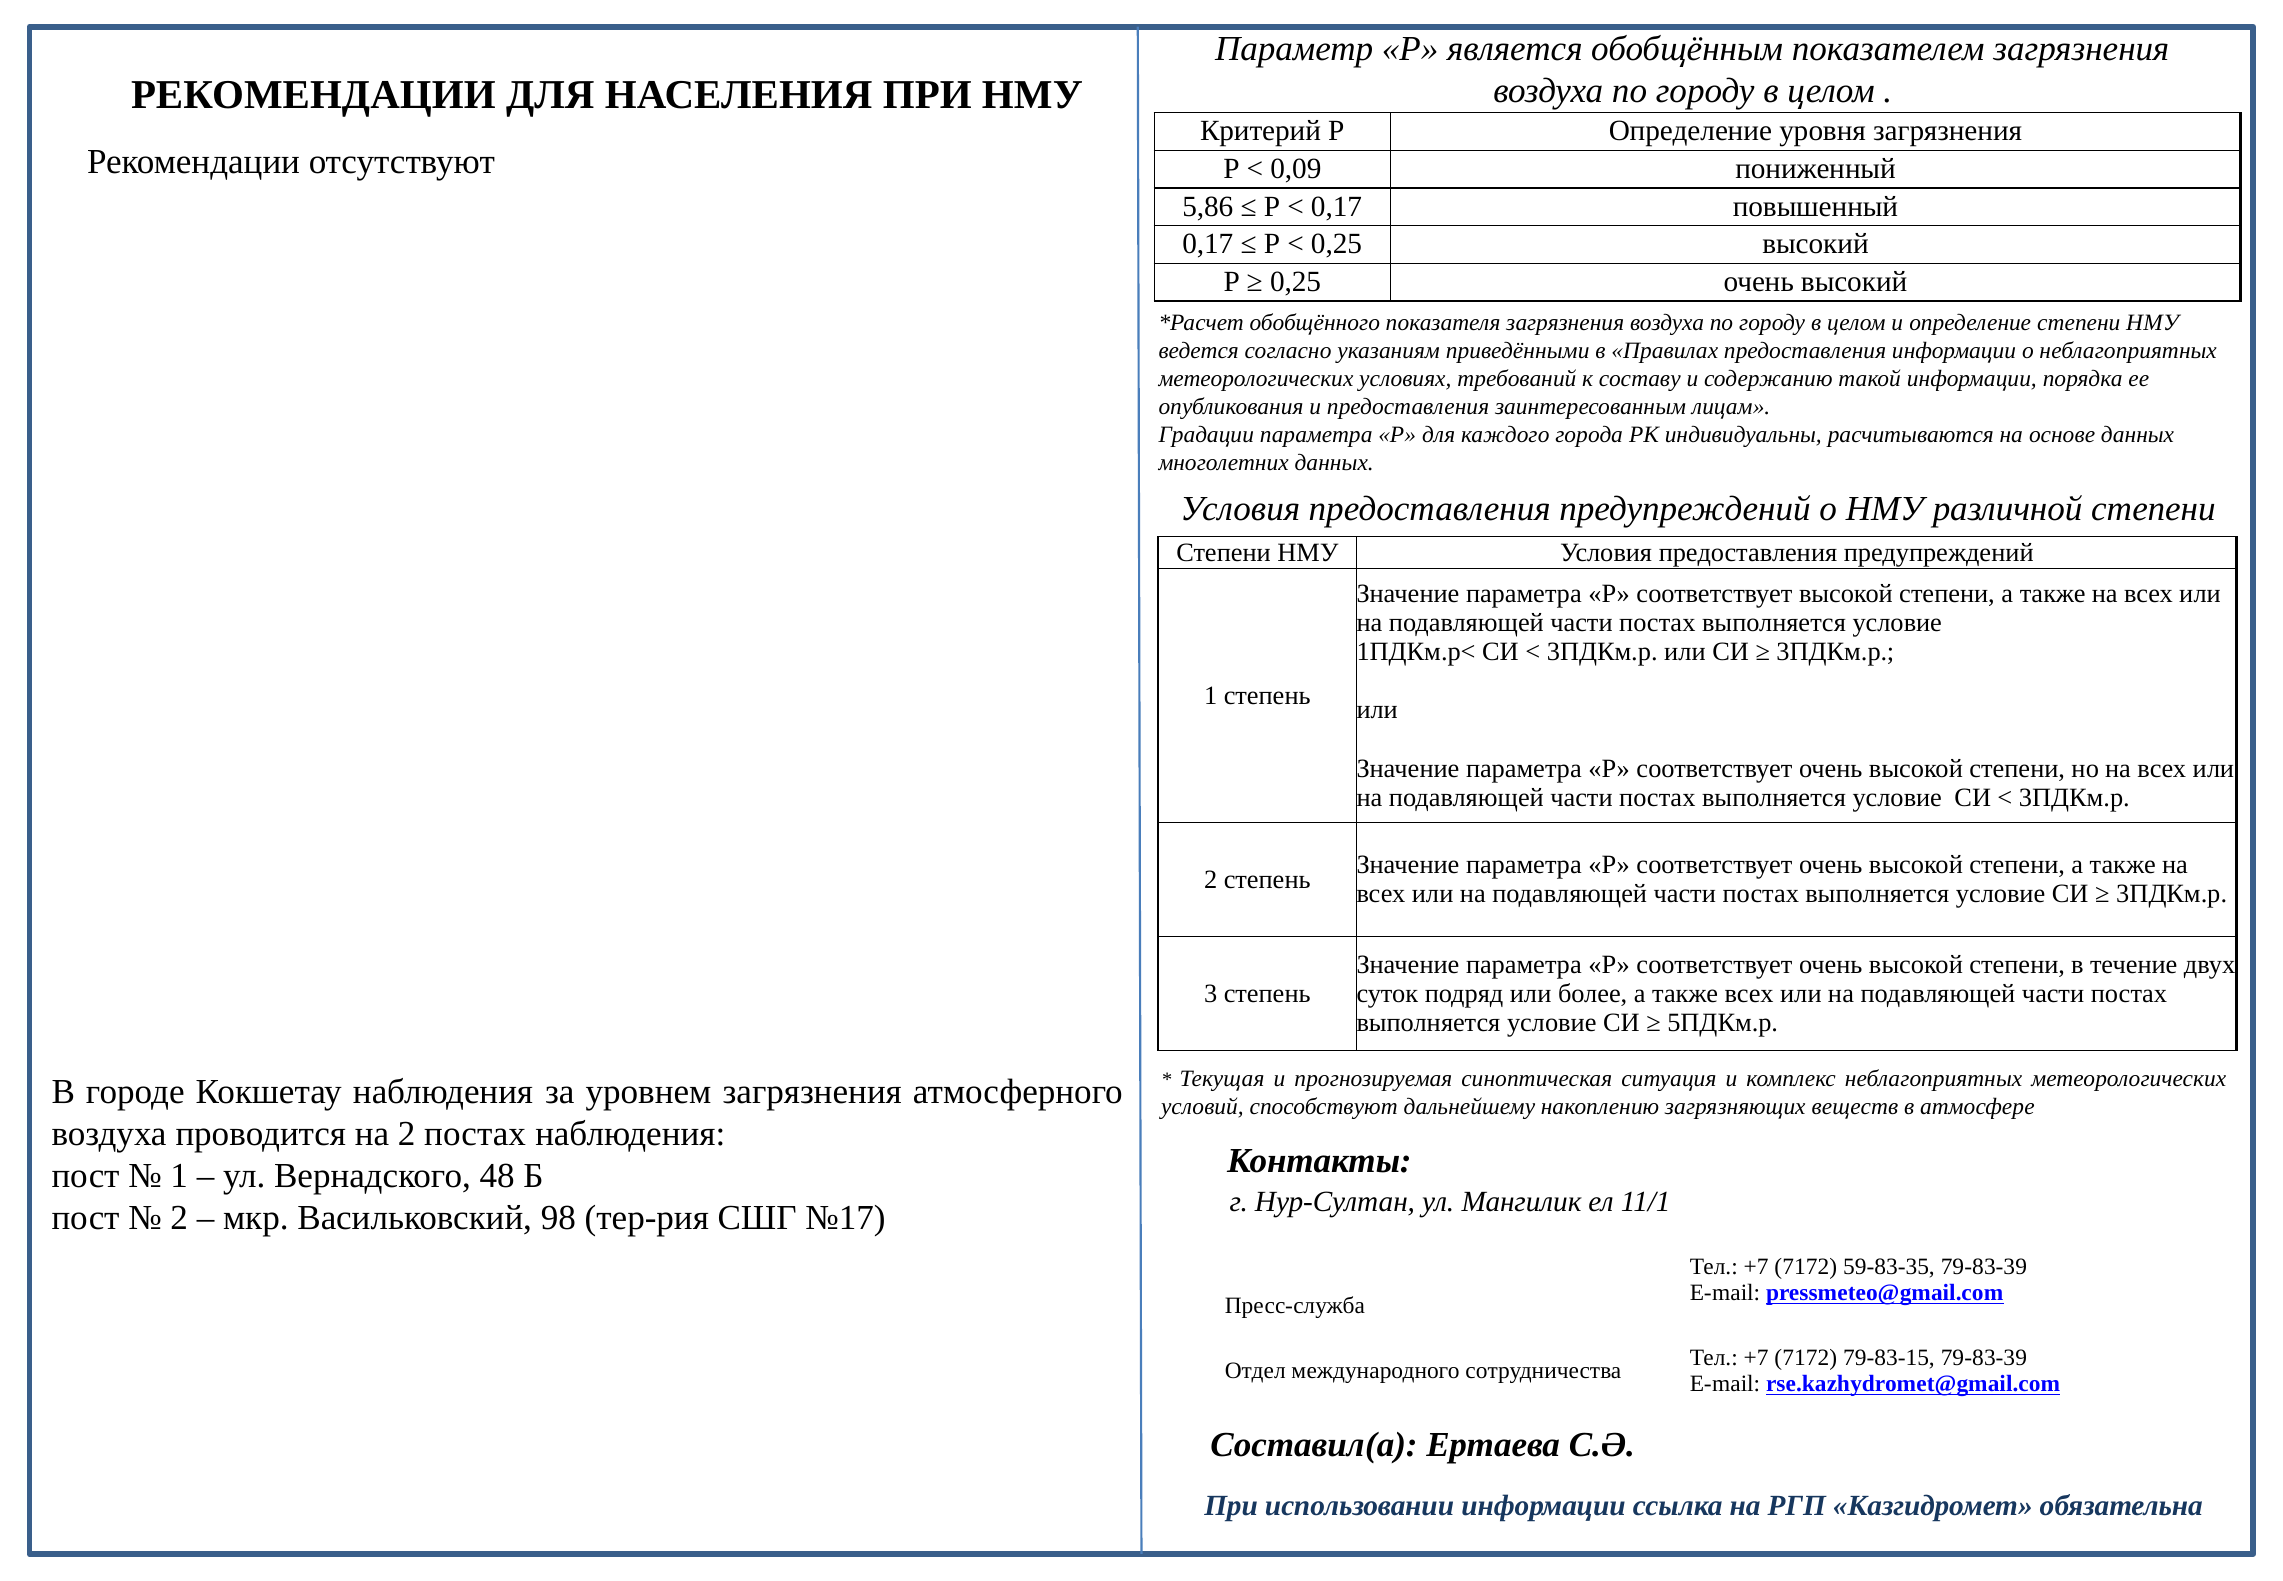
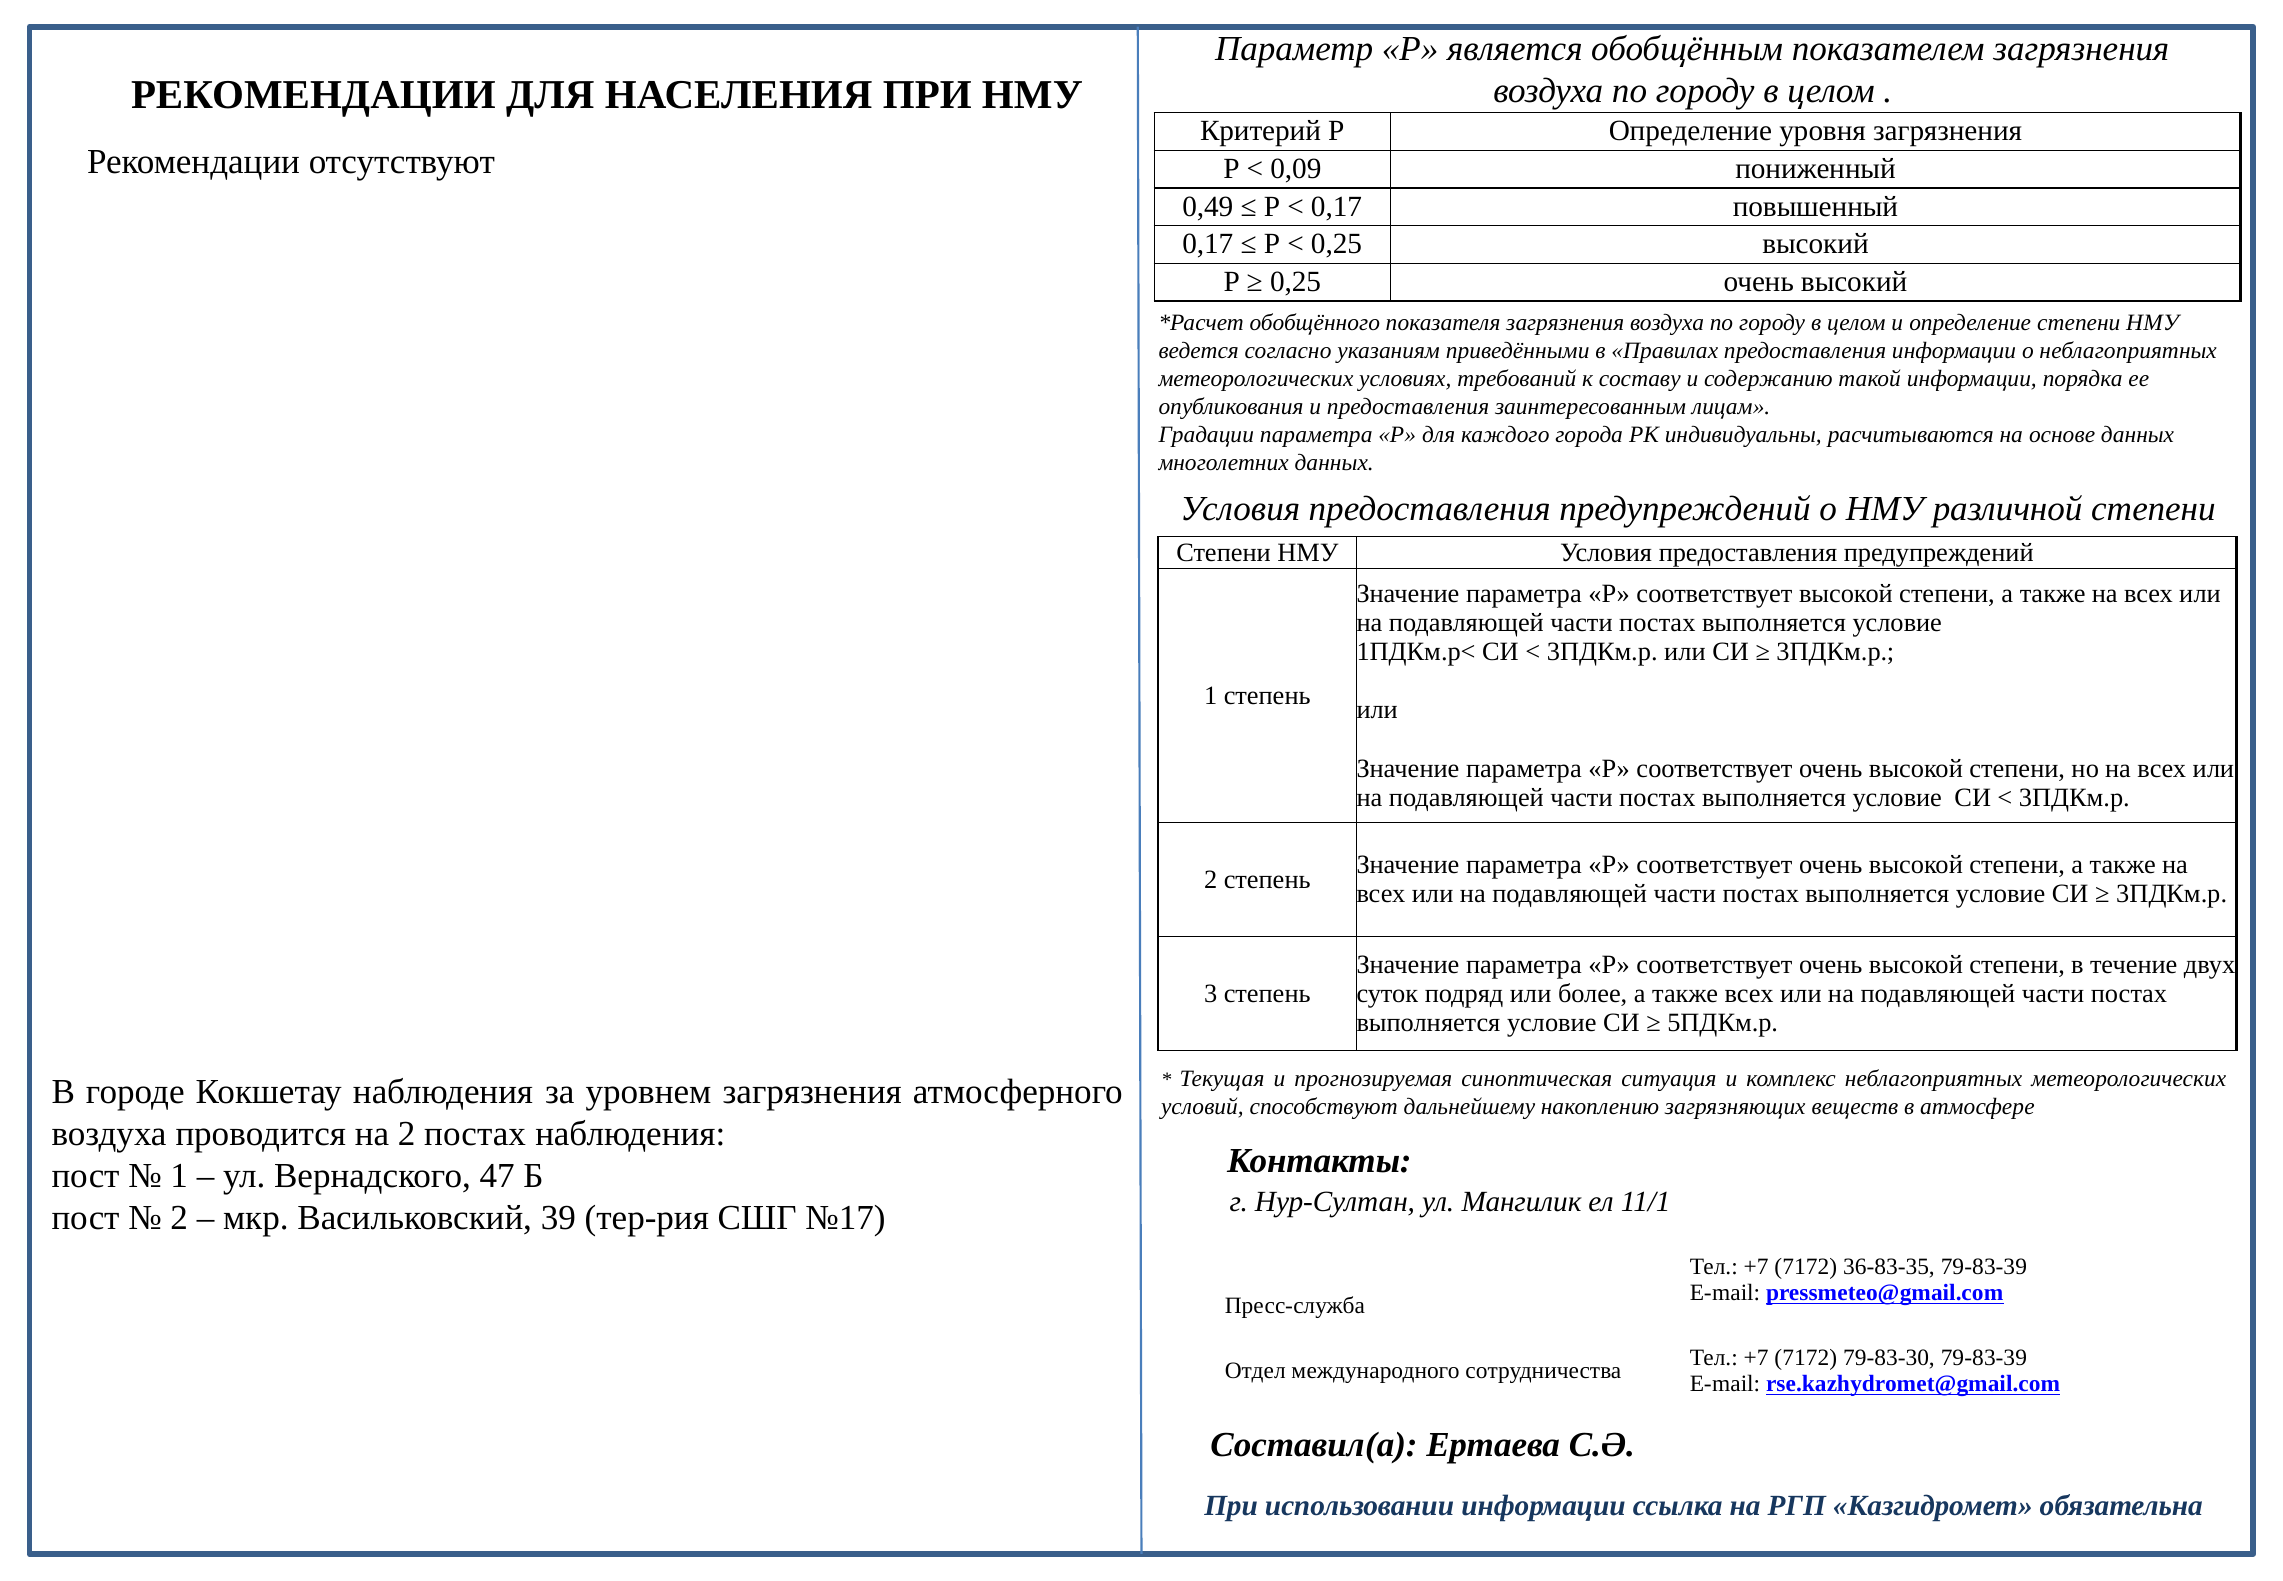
5,86: 5,86 -> 0,49
48: 48 -> 47
98: 98 -> 39
59-83-35: 59-83-35 -> 36-83-35
79-83-15: 79-83-15 -> 79-83-30
